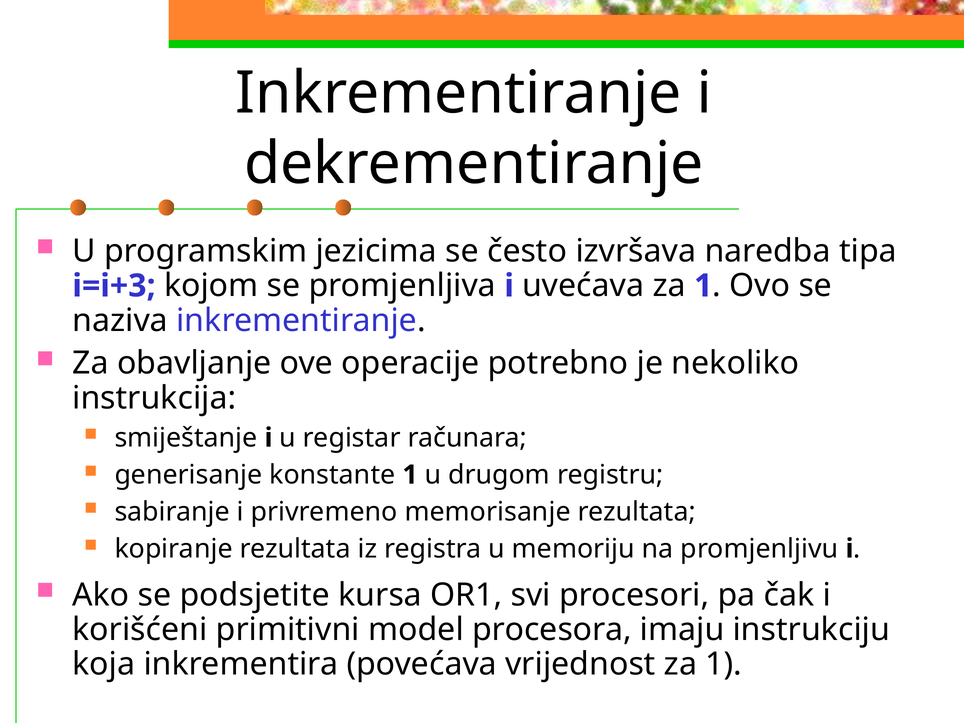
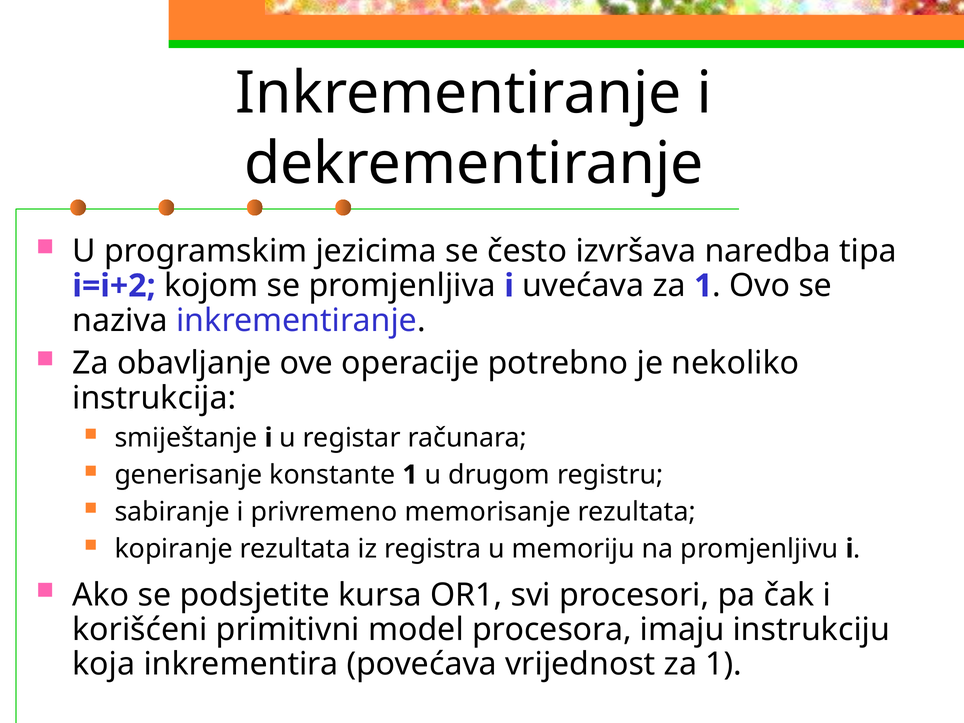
i=i+3: i=i+3 -> i=i+2
